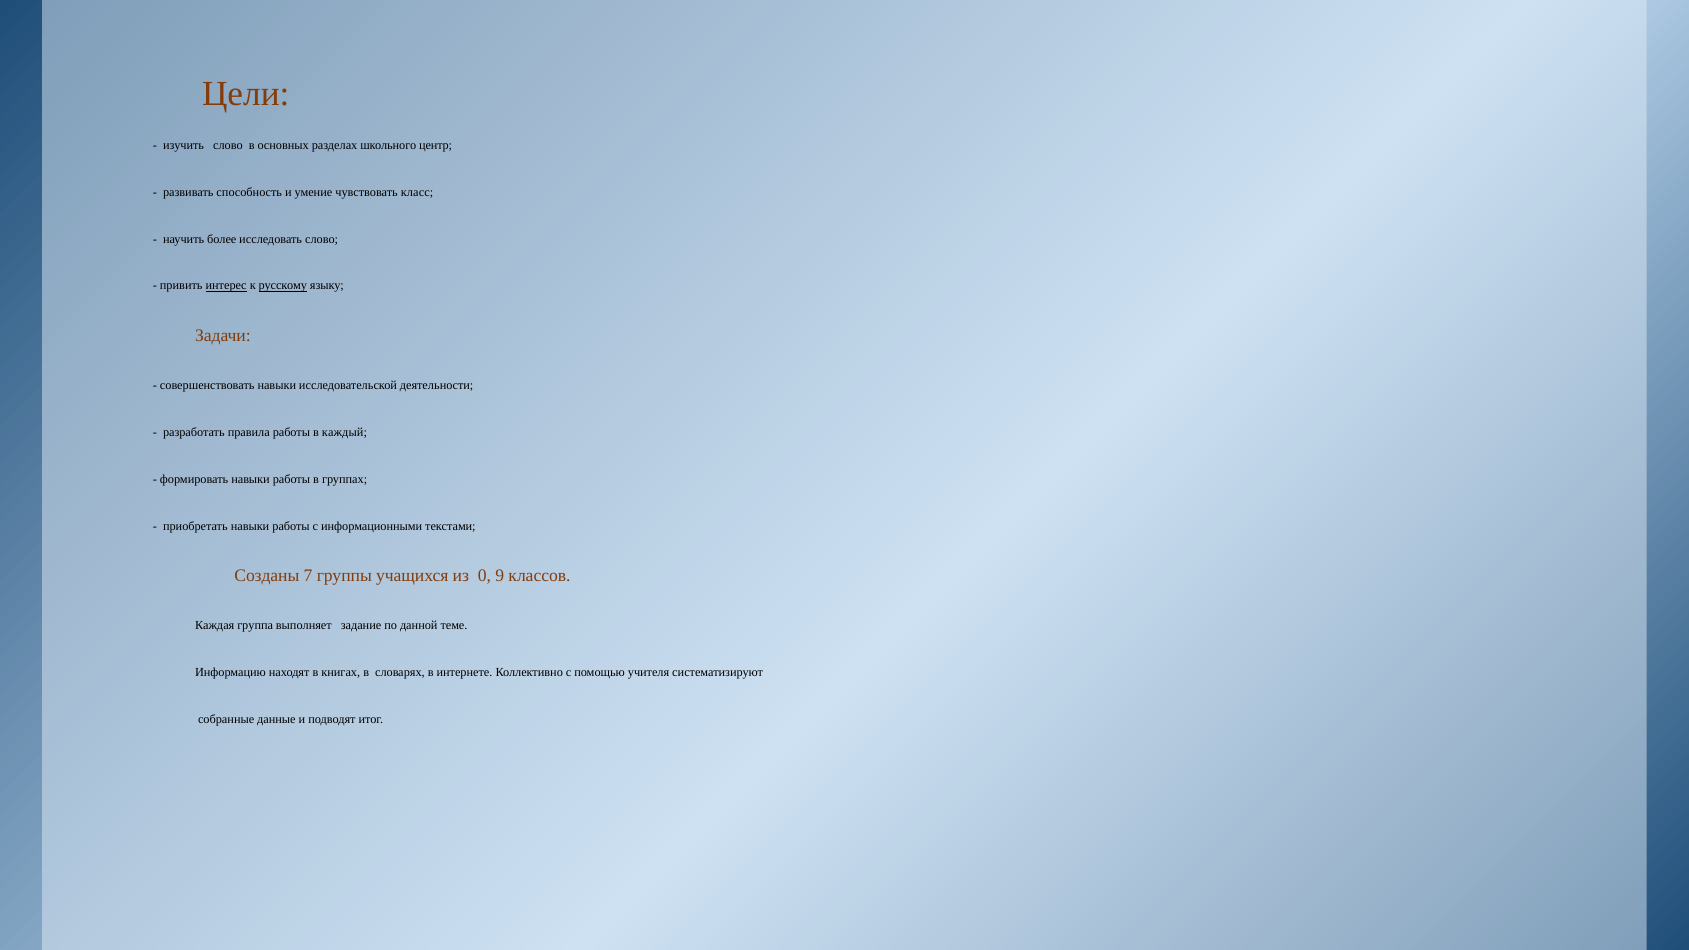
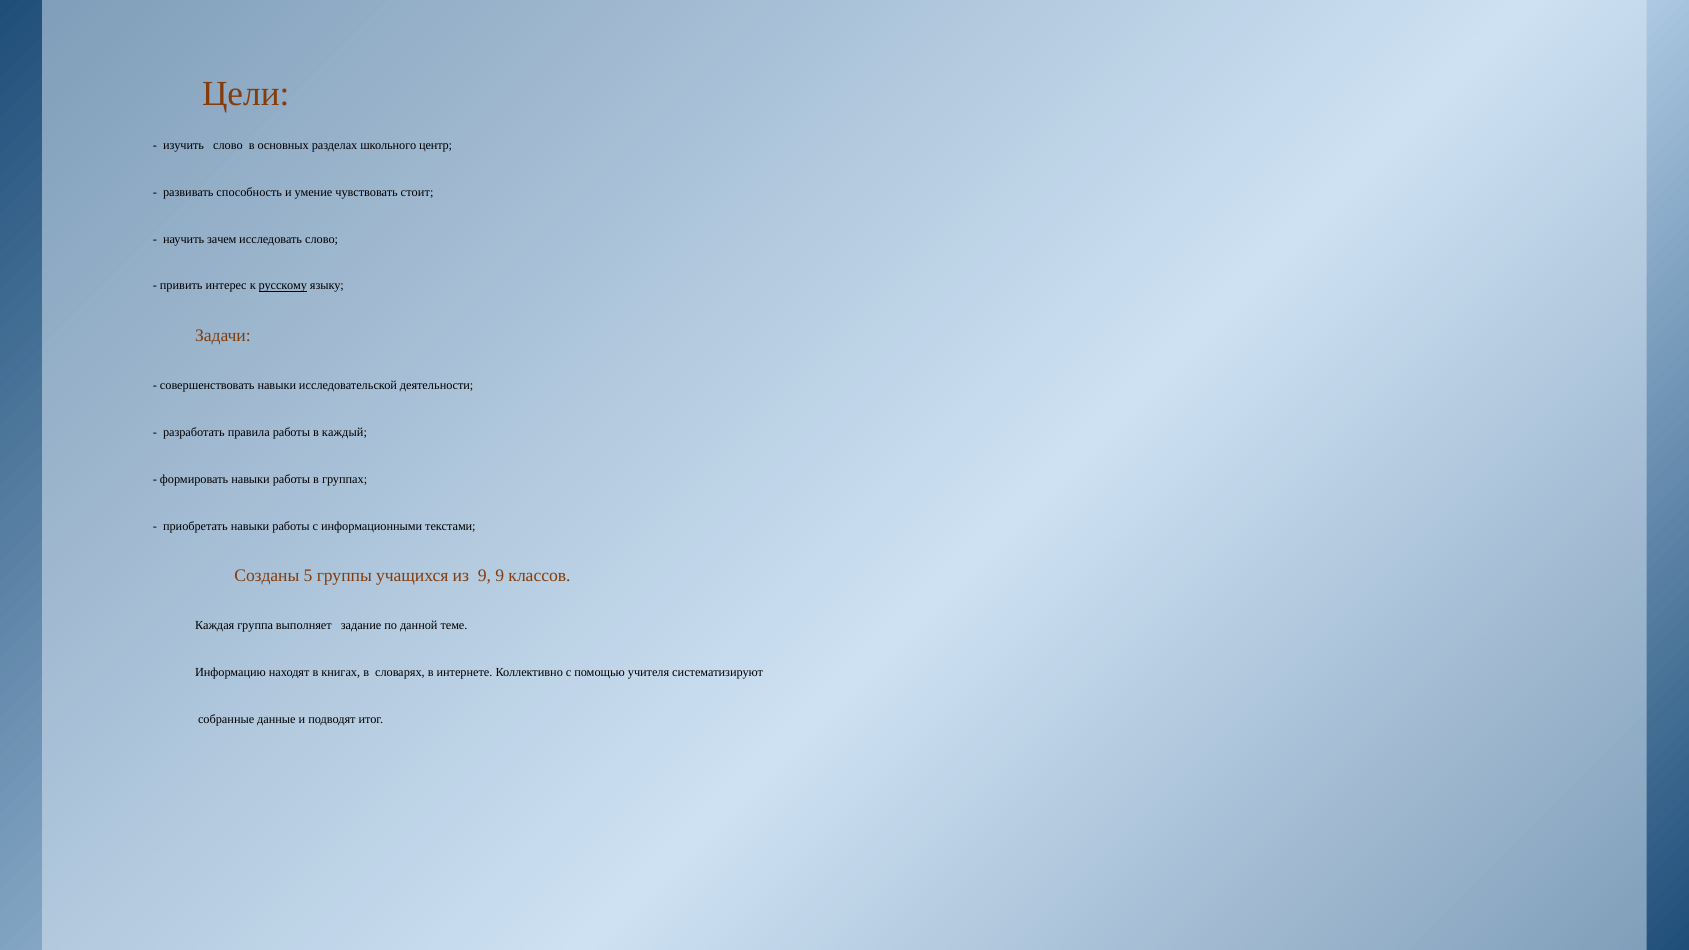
класс: класс -> стоит
более: более -> зачем
интерес underline: present -> none
7: 7 -> 5
из 0: 0 -> 9
